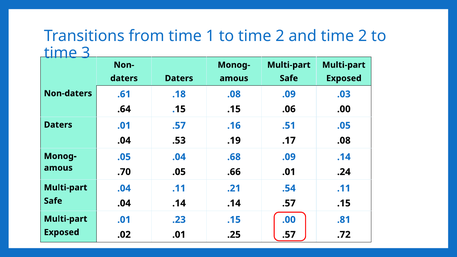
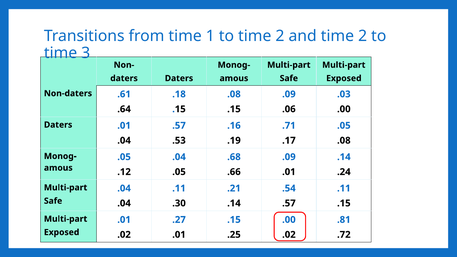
.51: .51 -> .71
.70: .70 -> .12
.14 at (179, 203): .14 -> .30
.23: .23 -> .27
.57 at (289, 235): .57 -> .02
